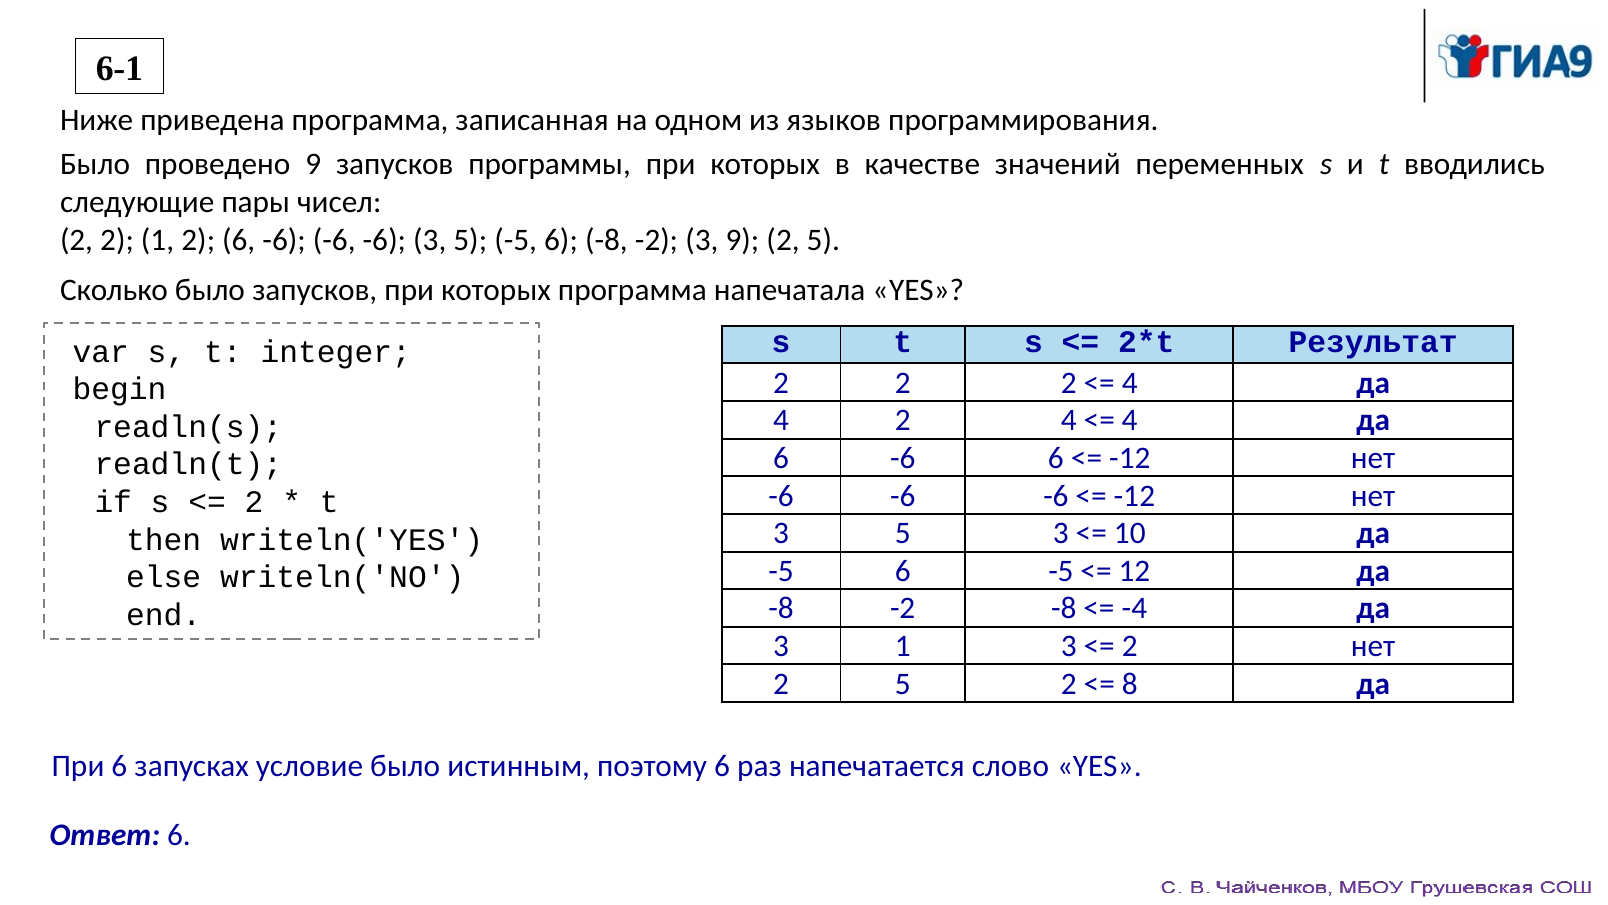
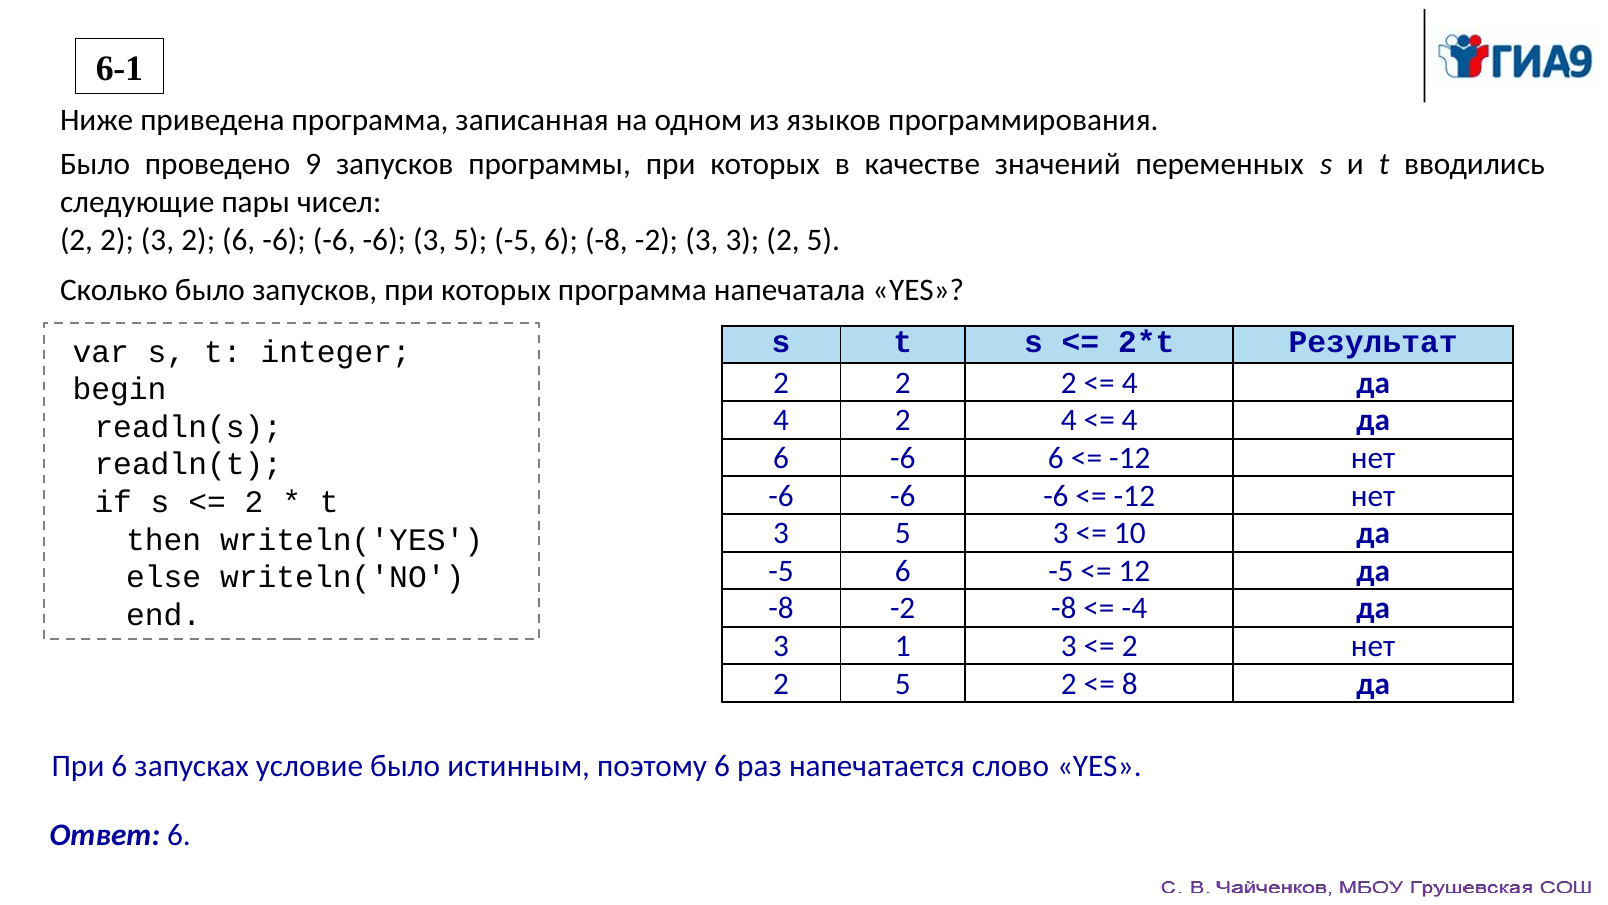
2 1: 1 -> 3
3 9: 9 -> 3
